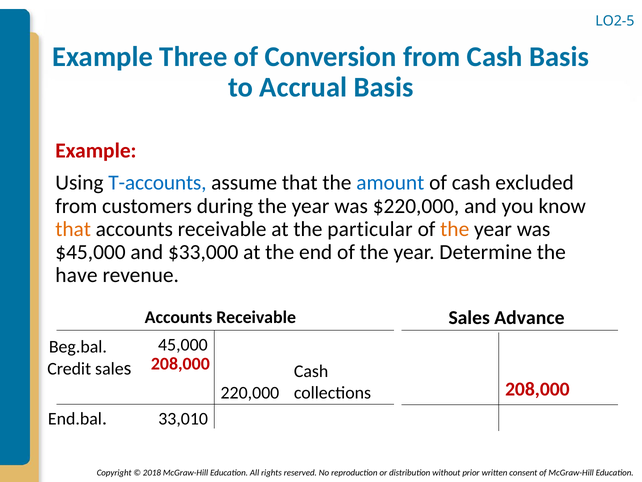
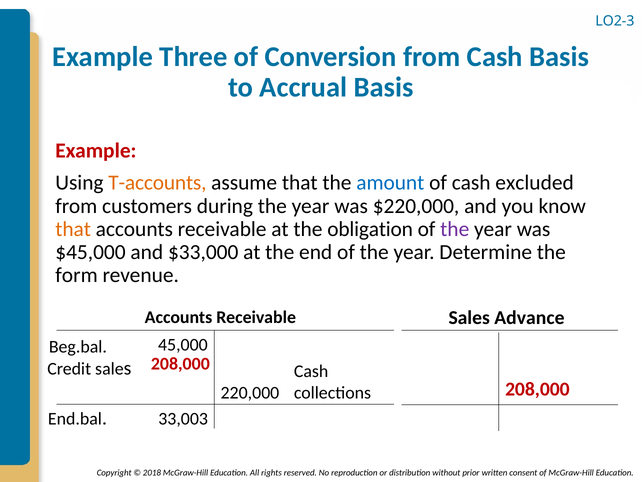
LO2-5: LO2-5 -> LO2-3
T-accounts colour: blue -> orange
particular: particular -> obligation
the at (455, 229) colour: orange -> purple
have: have -> form
33,010: 33,010 -> 33,003
